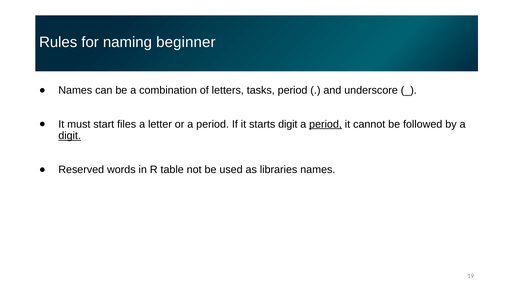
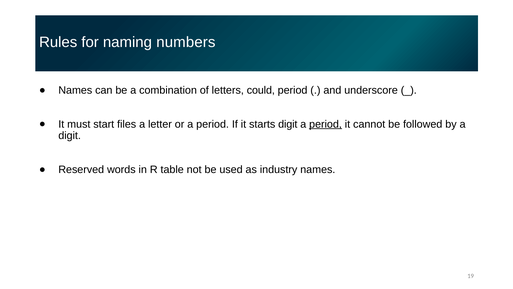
beginner: beginner -> numbers
tasks: tasks -> could
digit at (70, 136) underline: present -> none
libraries: libraries -> industry
